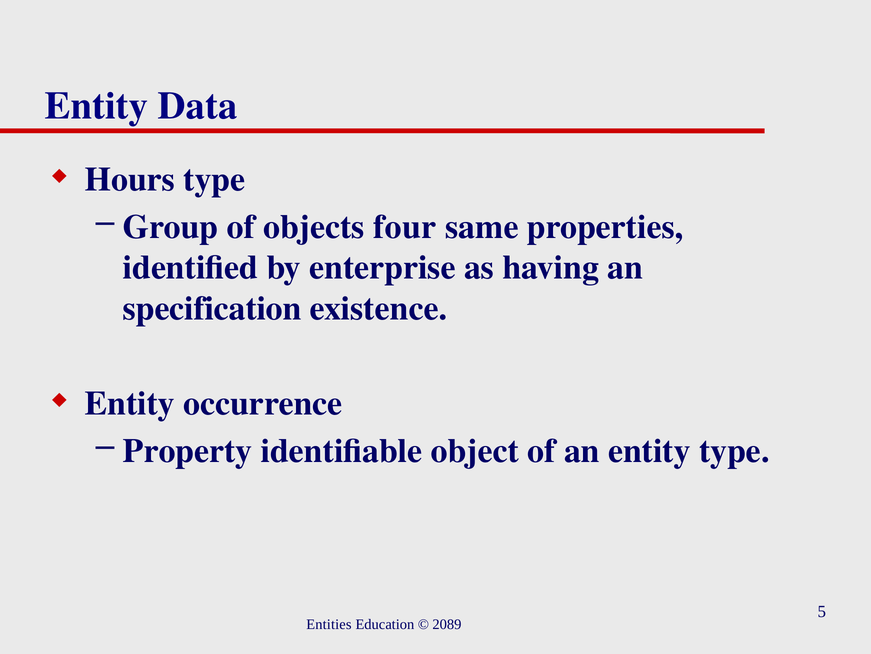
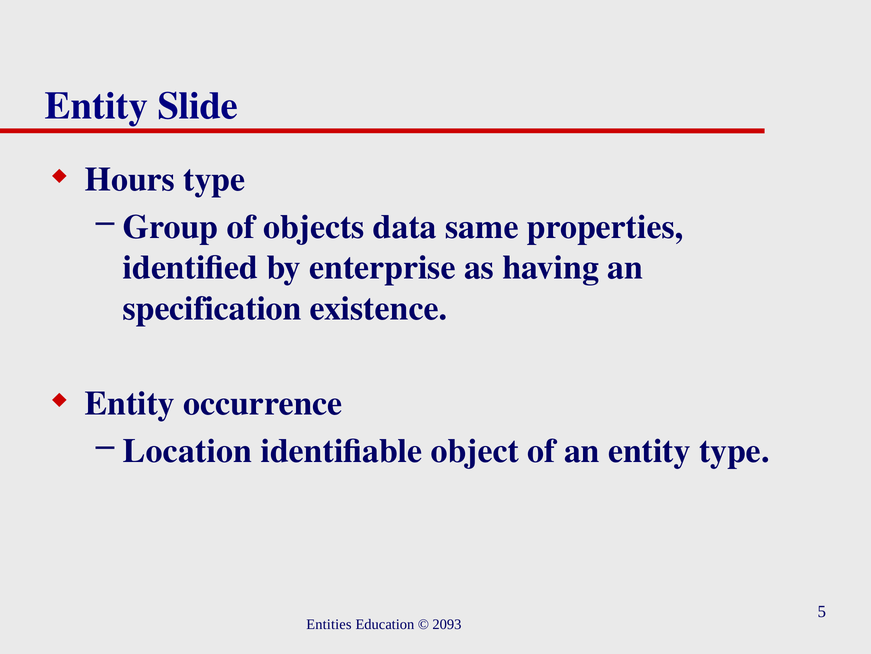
Data: Data -> Slide
four: four -> data
Property: Property -> Location
2089: 2089 -> 2093
